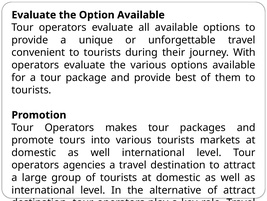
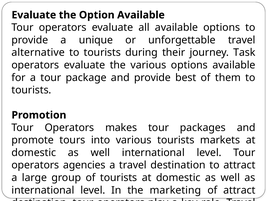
convenient: convenient -> alternative
With: With -> Task
alternative: alternative -> marketing
